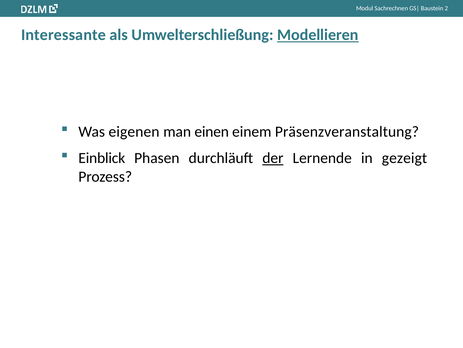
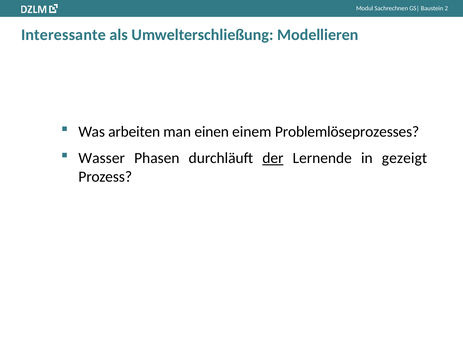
Modellieren underline: present -> none
eigenen: eigenen -> arbeiten
Präsenzveranstaltung: Präsenzveranstaltung -> Problemlöseprozesses
Einblick: Einblick -> Wasser
